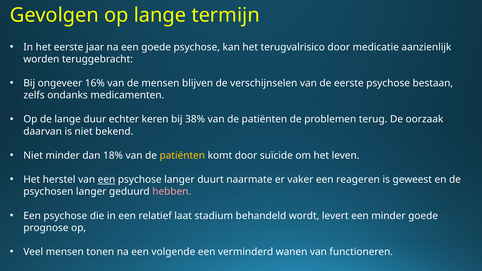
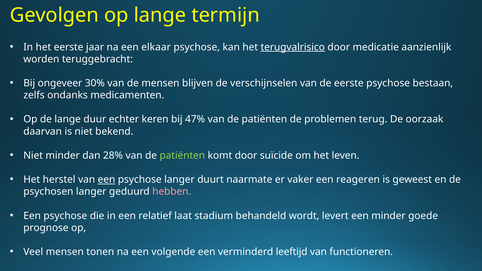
een goede: goede -> elkaar
terugvalrisico underline: none -> present
16%: 16% -> 30%
38%: 38% -> 47%
18%: 18% -> 28%
patiënten at (182, 156) colour: yellow -> light green
wanen: wanen -> leeftijd
